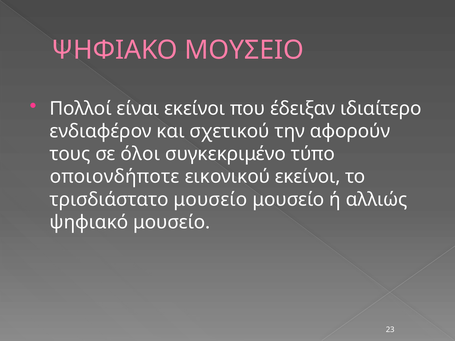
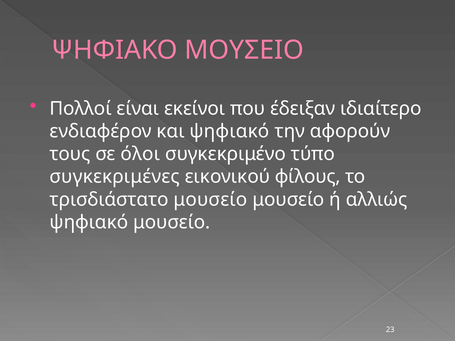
και σχετικού: σχετικού -> ψηφιακό
οποιονδήποτε: οποιονδήποτε -> συγκεκριμένες
εικονικού εκείνοι: εκείνοι -> φίλους
